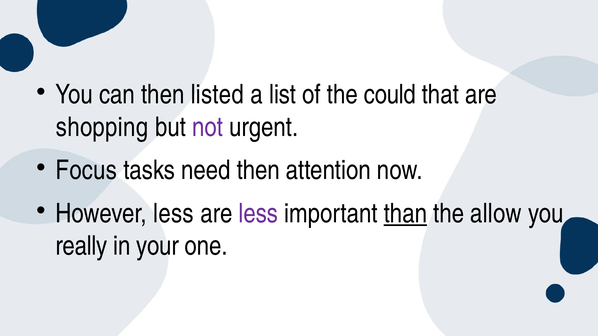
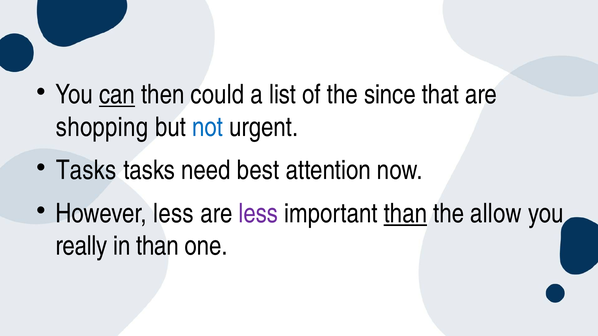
can underline: none -> present
listed: listed -> could
could: could -> since
not colour: purple -> blue
Focus at (86, 171): Focus -> Tasks
need then: then -> best
in your: your -> than
